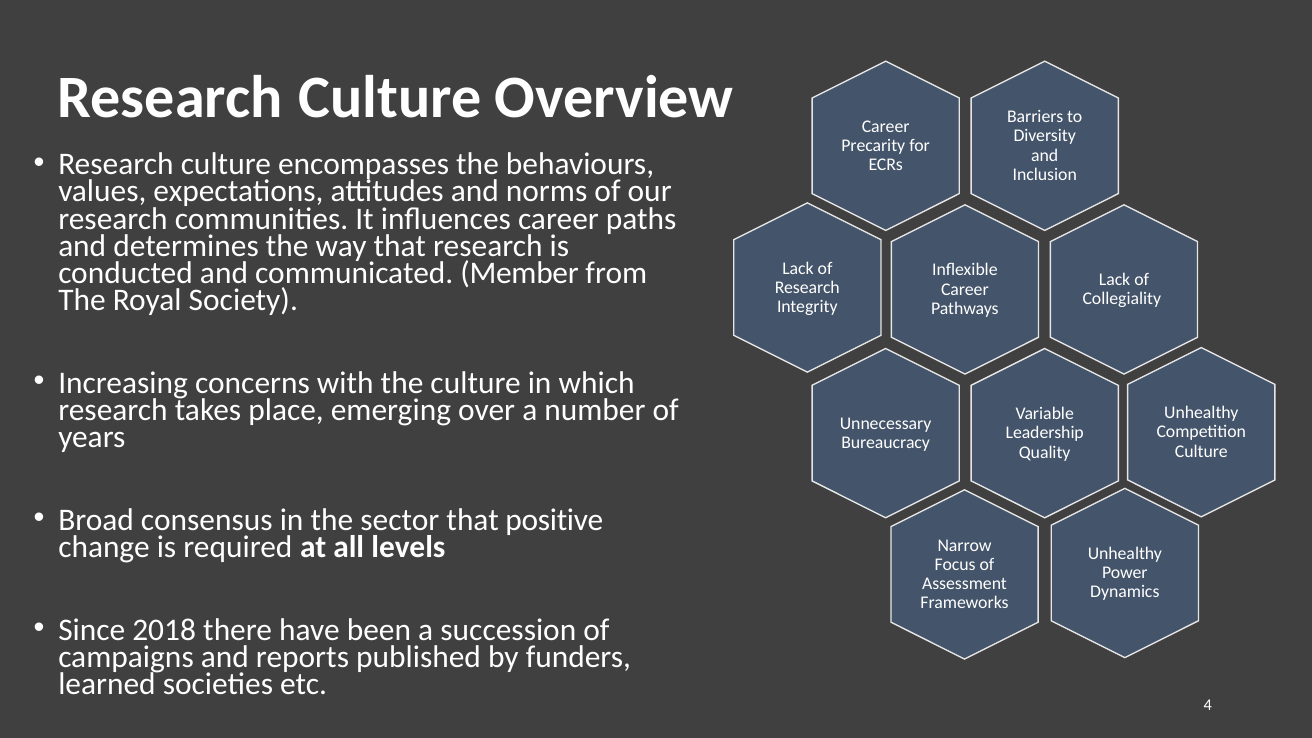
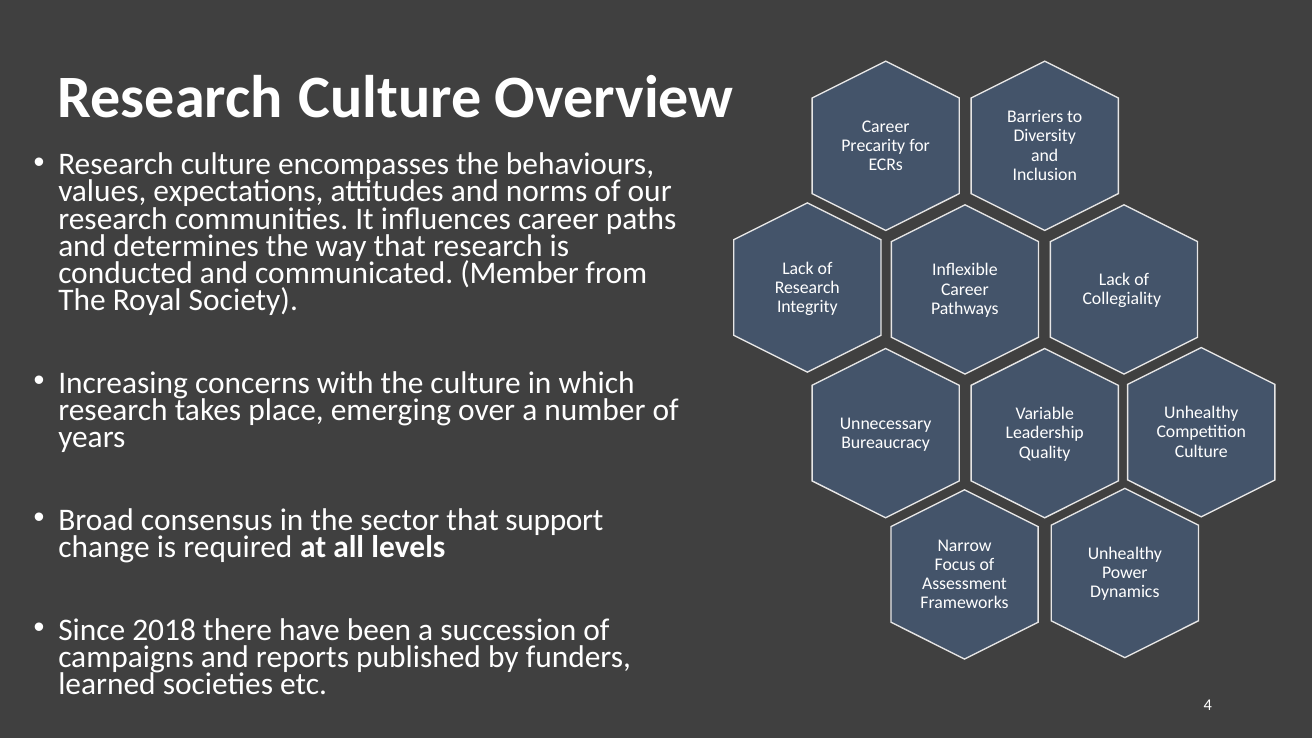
positive: positive -> support
